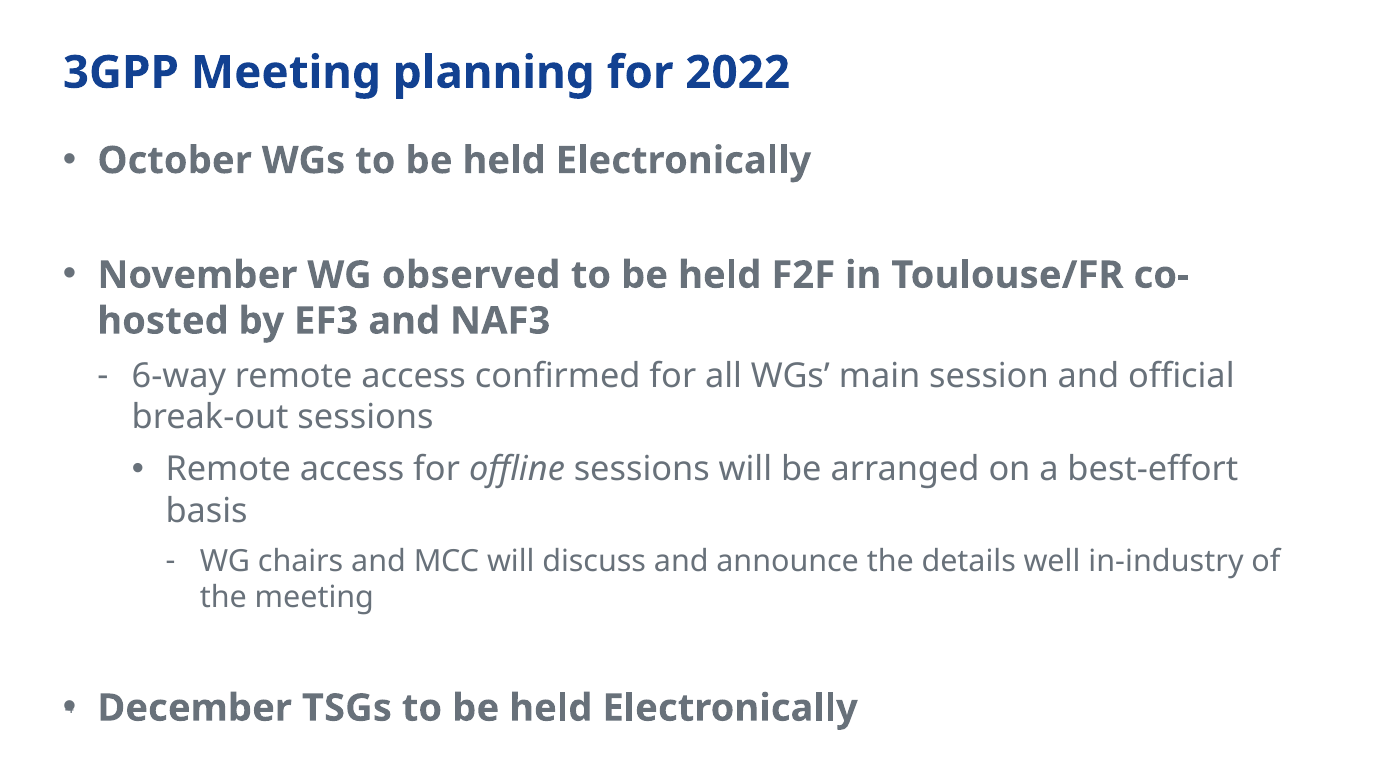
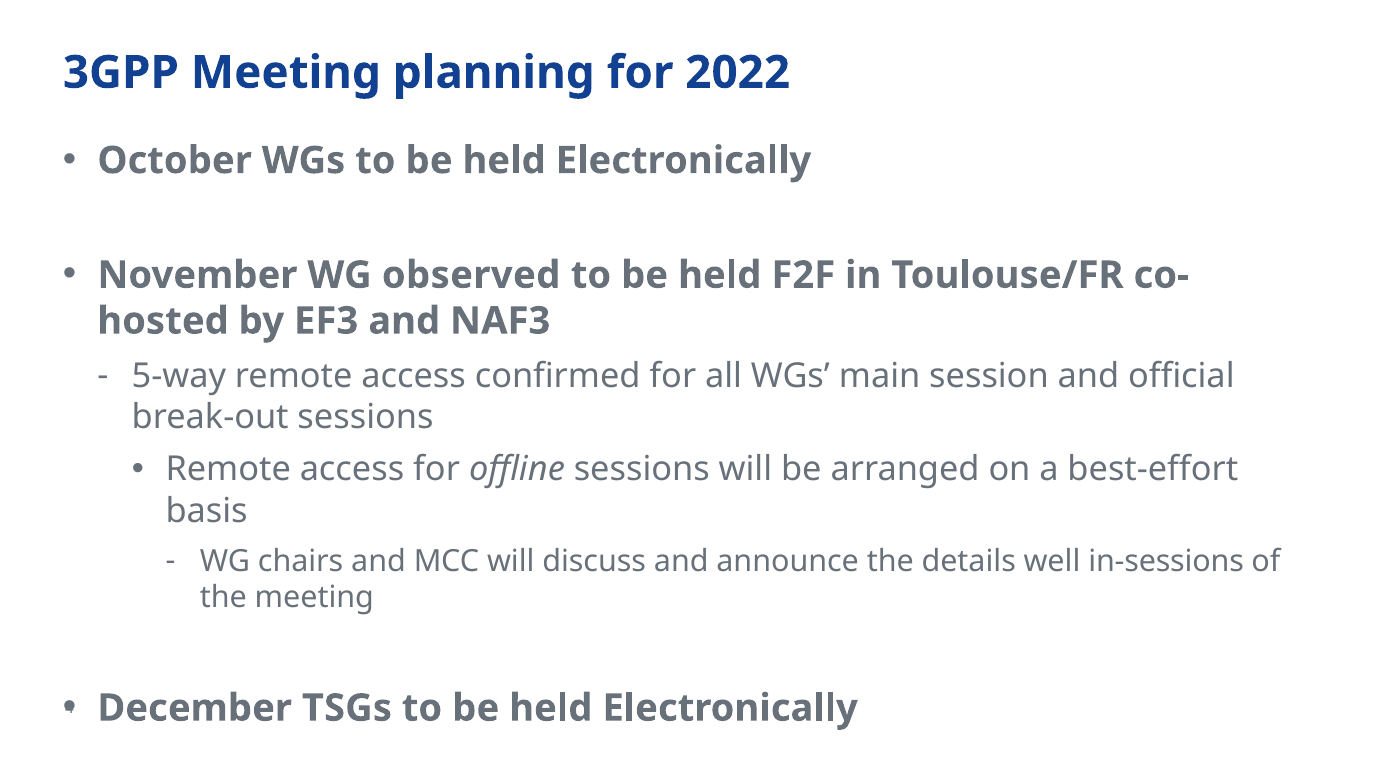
6-way: 6-way -> 5-way
in-industry: in-industry -> in-sessions
